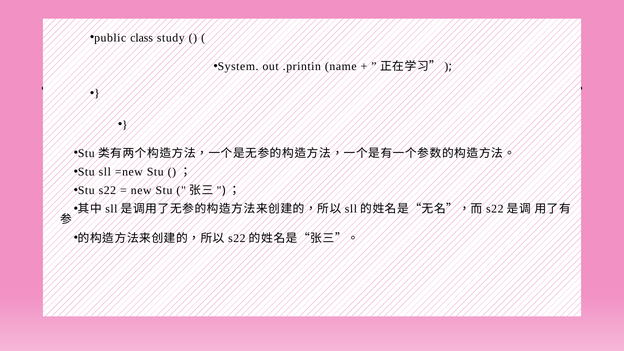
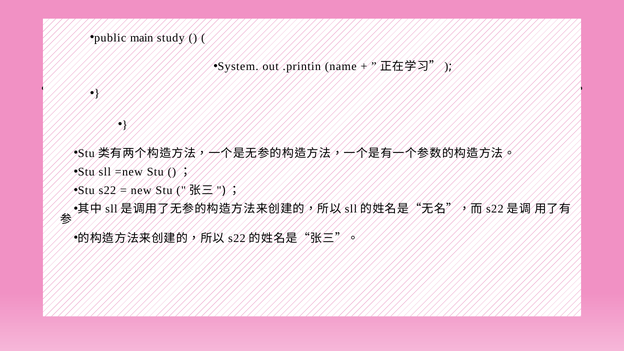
class: class -> main
